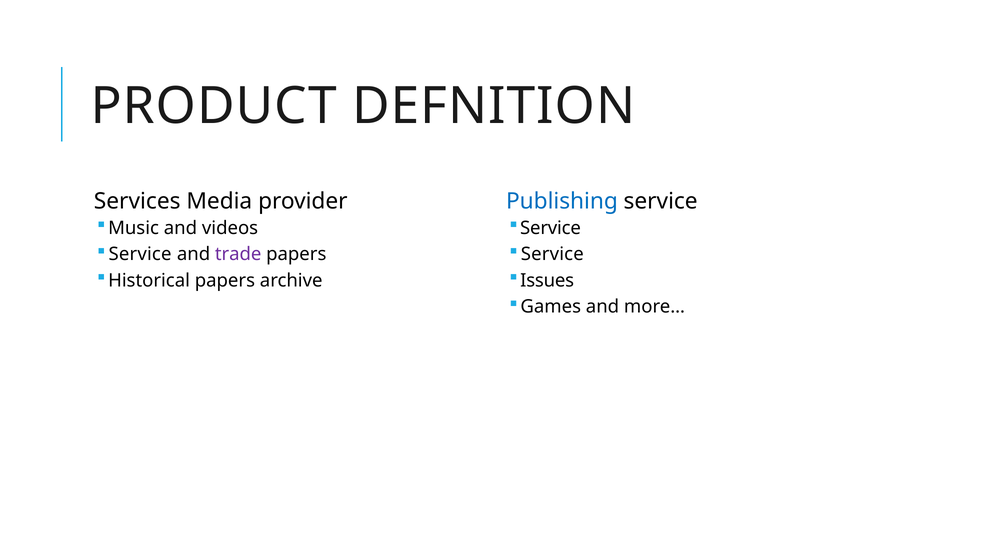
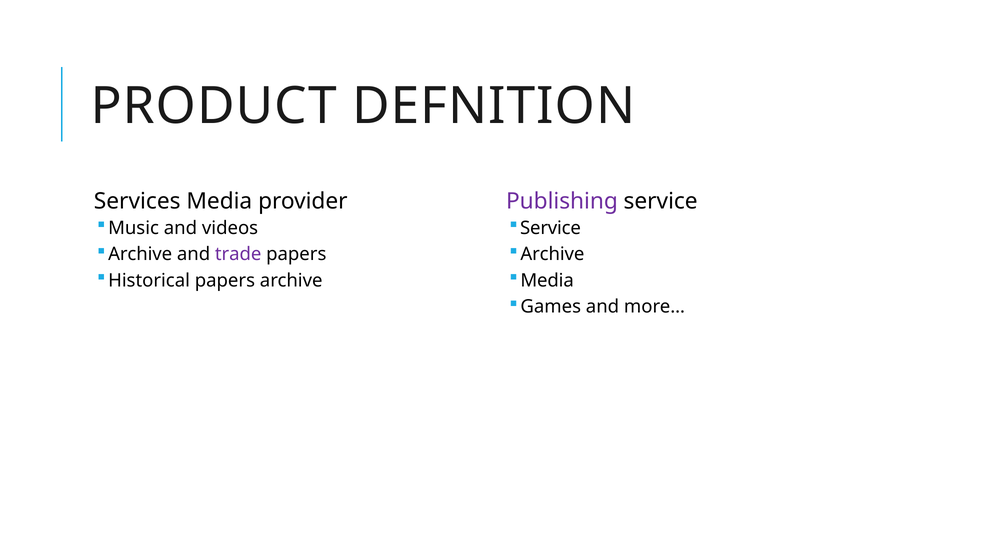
Publishing colour: blue -> purple
Service at (140, 254): Service -> Archive
Service at (552, 254): Service -> Archive
Issues at (547, 280): Issues -> Media
